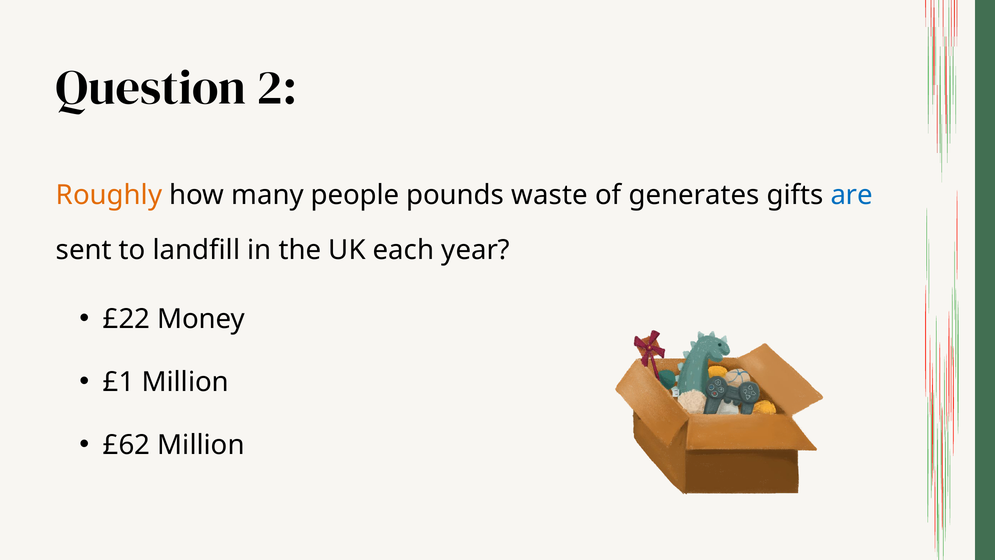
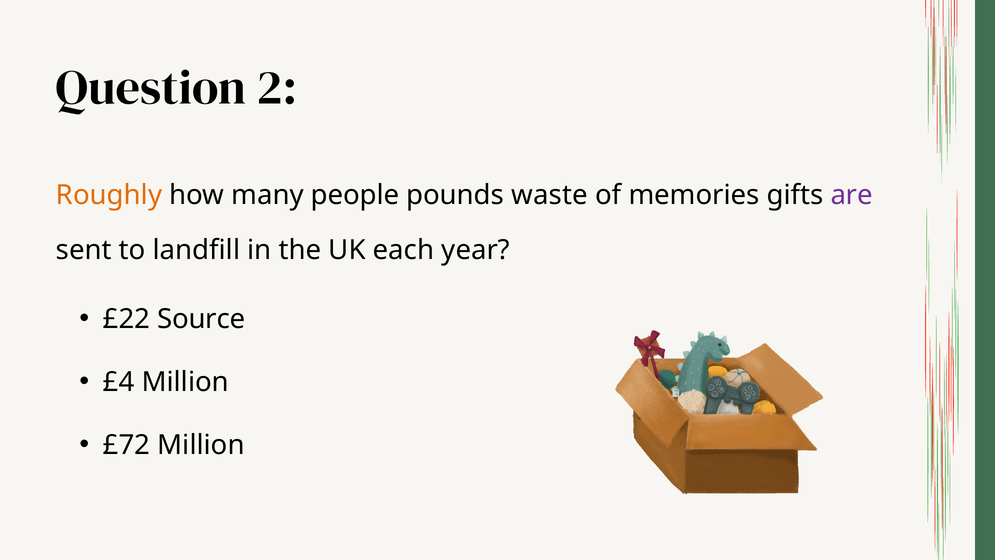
generates: generates -> memories
are colour: blue -> purple
Money: Money -> Source
£1: £1 -> £4
£62: £62 -> £72
